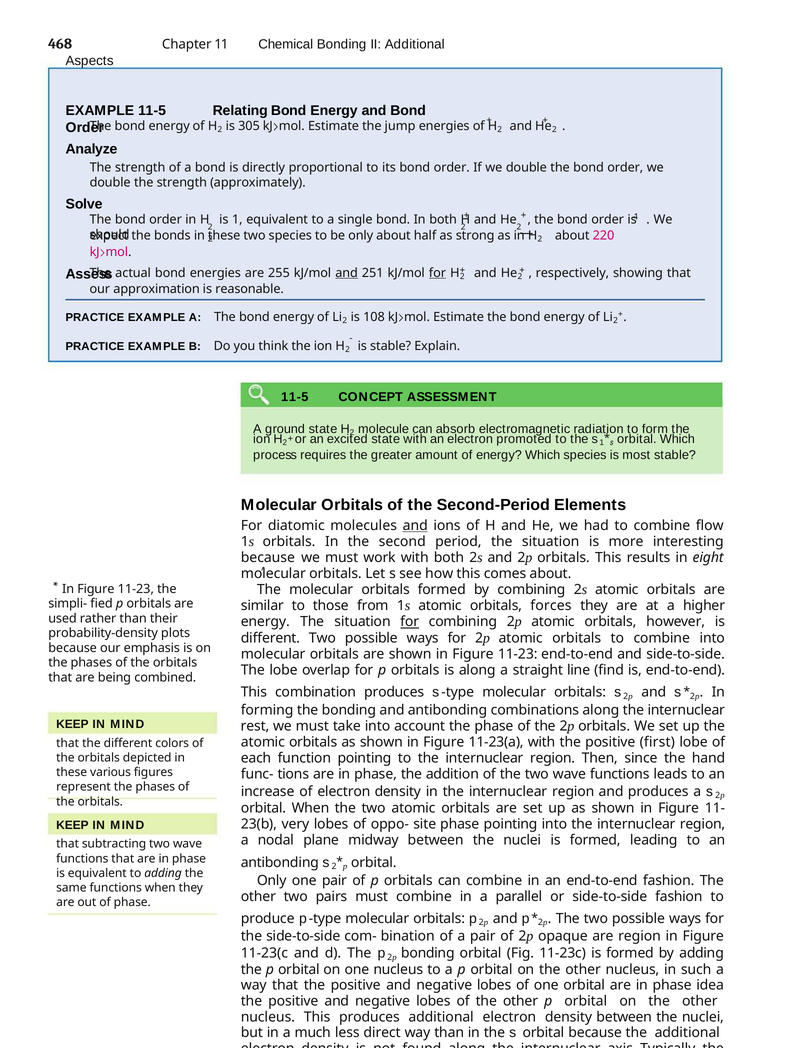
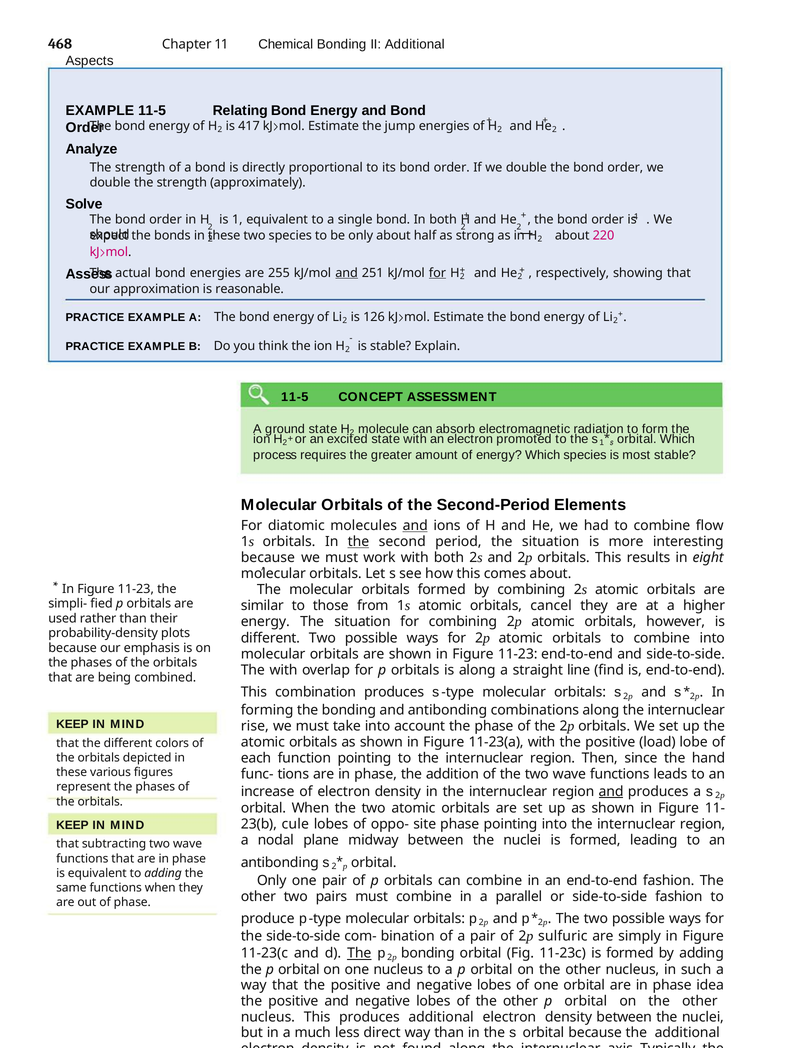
305: 305 -> 417
108: 108 -> 126
the at (358, 542) underline: none -> present
forces: forces -> cancel
for at (410, 622) underline: present -> none
The lobe: lobe -> with
rest: rest -> rise
first: first -> load
and at (611, 792) underline: none -> present
very: very -> cule
opaque: opaque -> sulfuric
are region: region -> simply
The at (359, 953) underline: none -> present
